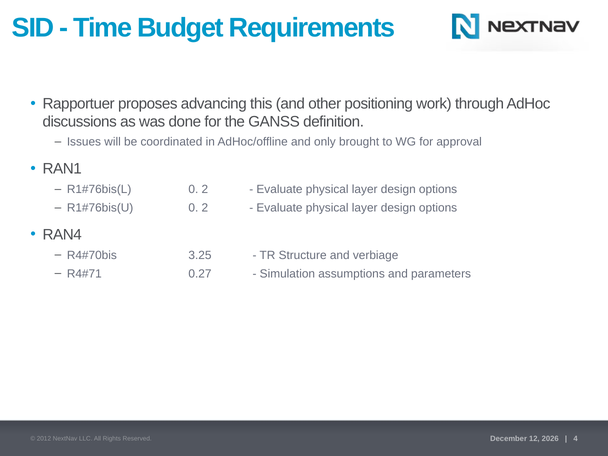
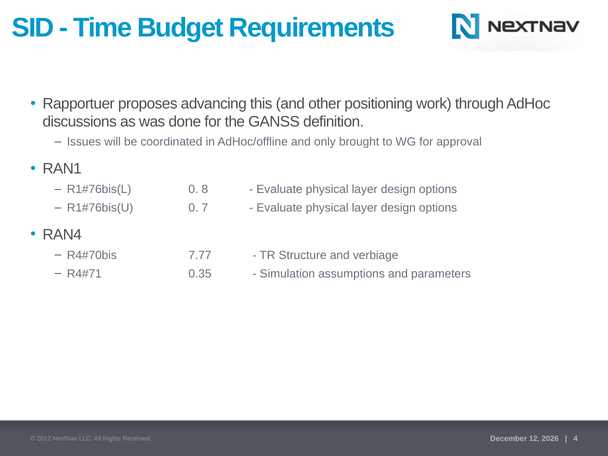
2 at (205, 189): 2 -> 8
2 at (205, 208): 2 -> 7
3.25: 3.25 -> 7.77
0.27: 0.27 -> 0.35
